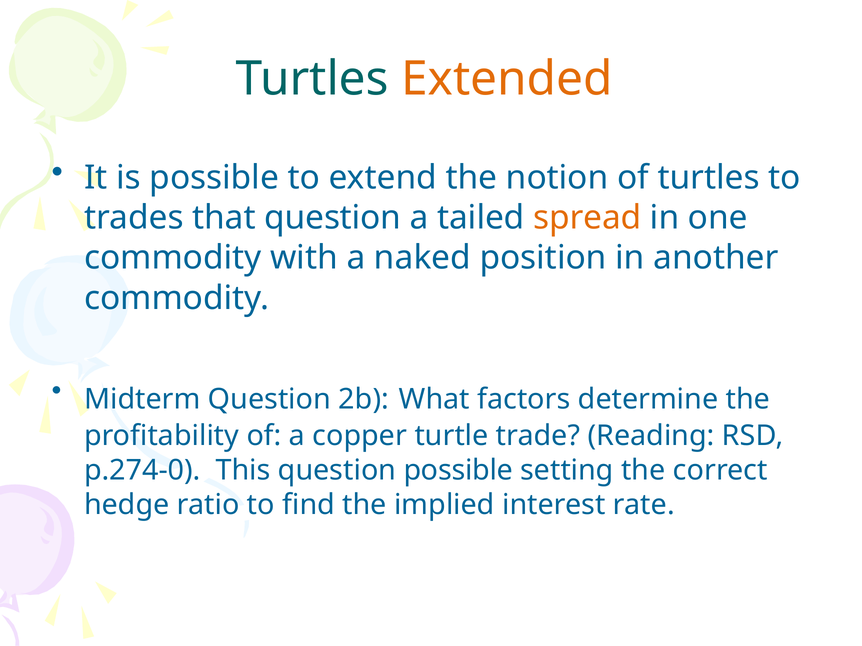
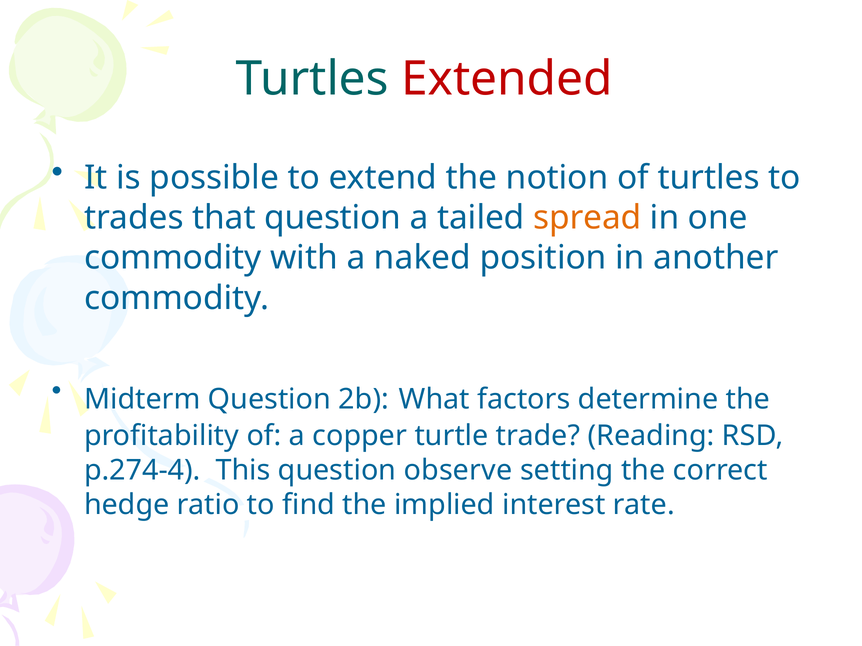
Extended colour: orange -> red
p.274-0: p.274-0 -> p.274-4
question possible: possible -> observe
